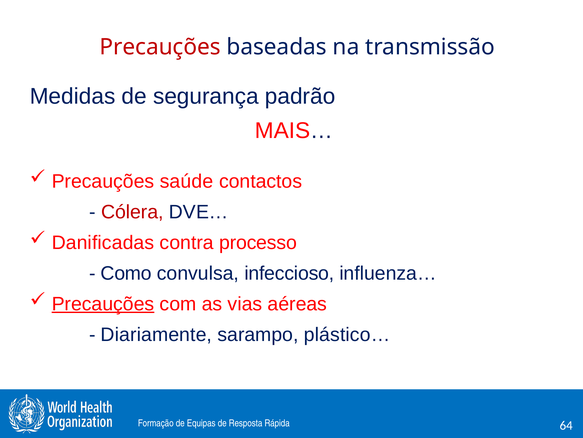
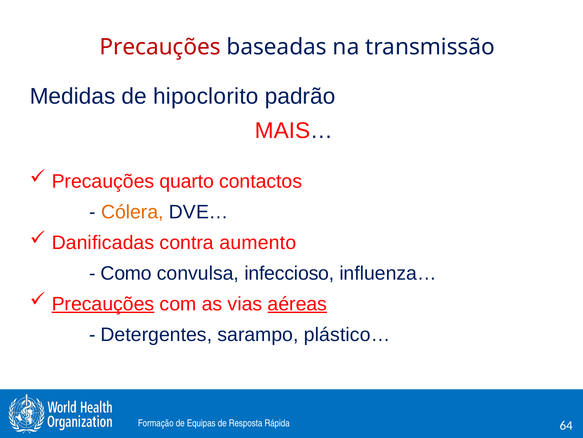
segurança: segurança -> hipoclorito
saúde: saúde -> quarto
Cólera colour: red -> orange
processo: processo -> aumento
aéreas underline: none -> present
Diariamente: Diariamente -> Detergentes
